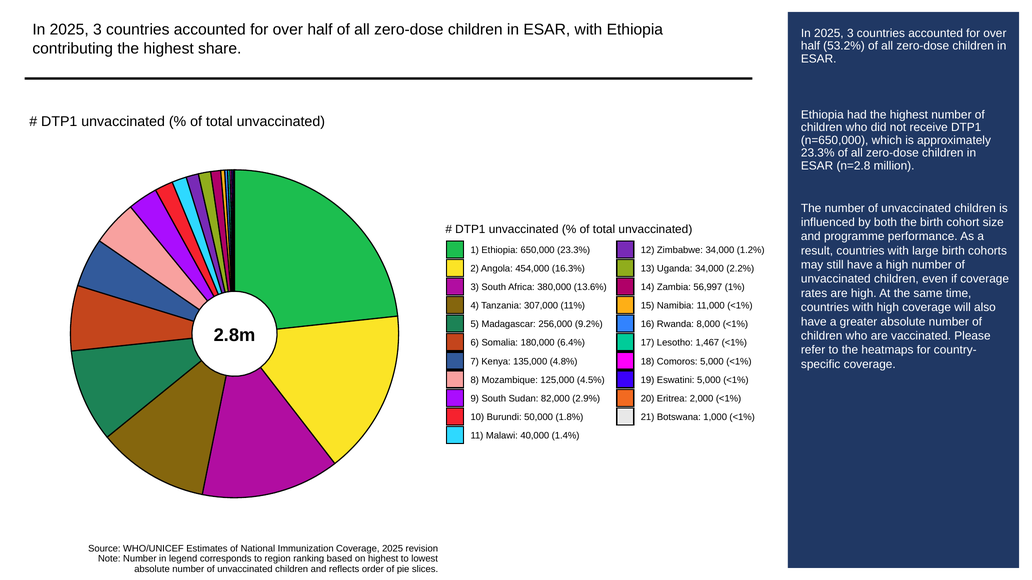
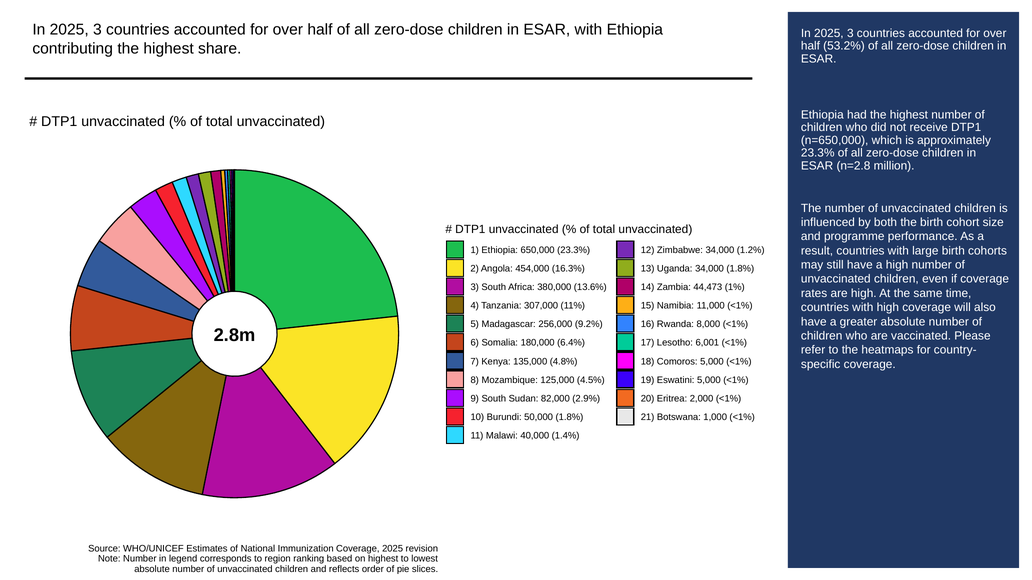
34,000 2.2%: 2.2% -> 1.8%
56,997: 56,997 -> 44,473
1,467: 1,467 -> 6,001
